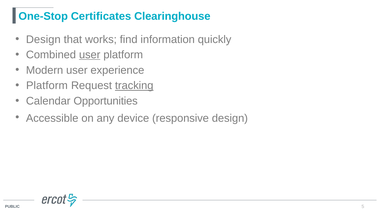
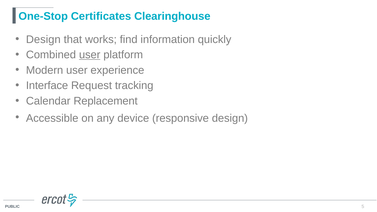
Platform at (47, 86): Platform -> Interface
tracking underline: present -> none
Opportunities: Opportunities -> Replacement
